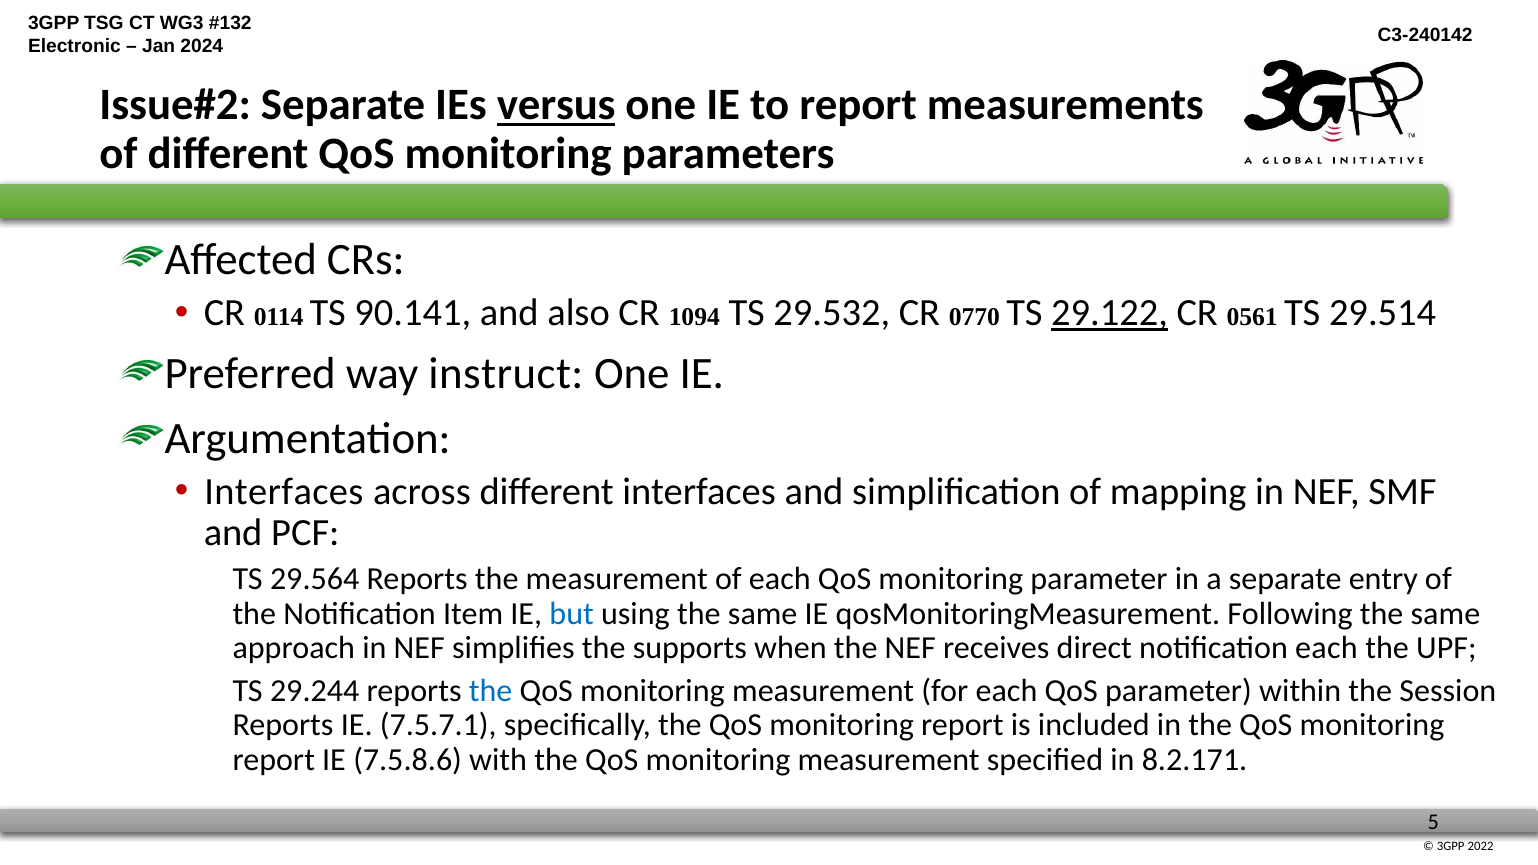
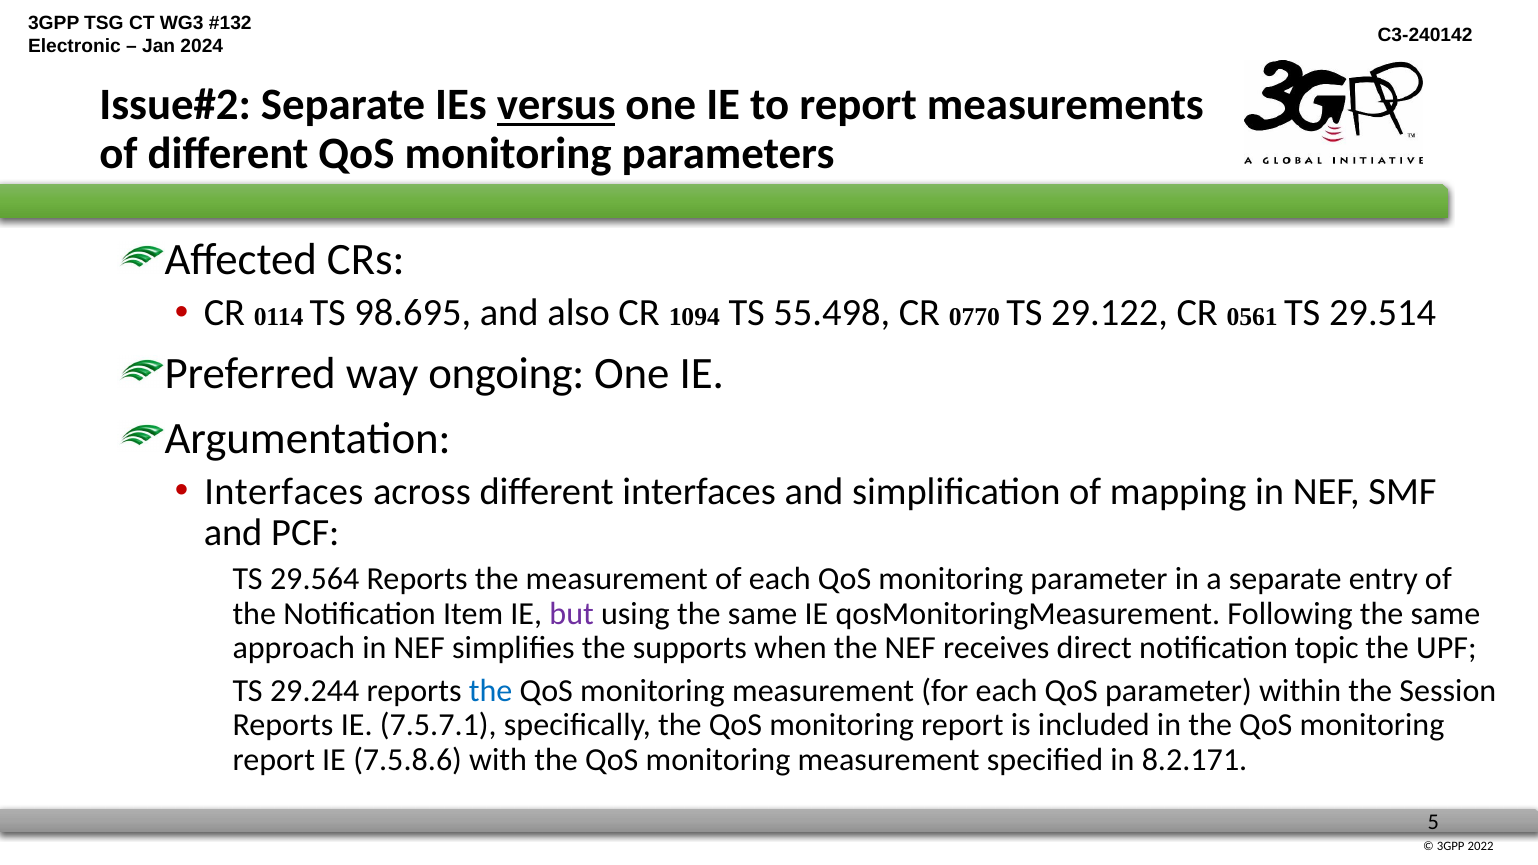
90.141: 90.141 -> 98.695
29.532: 29.532 -> 55.498
29.122 underline: present -> none
instruct: instruct -> ongoing
but colour: blue -> purple
notification each: each -> topic
